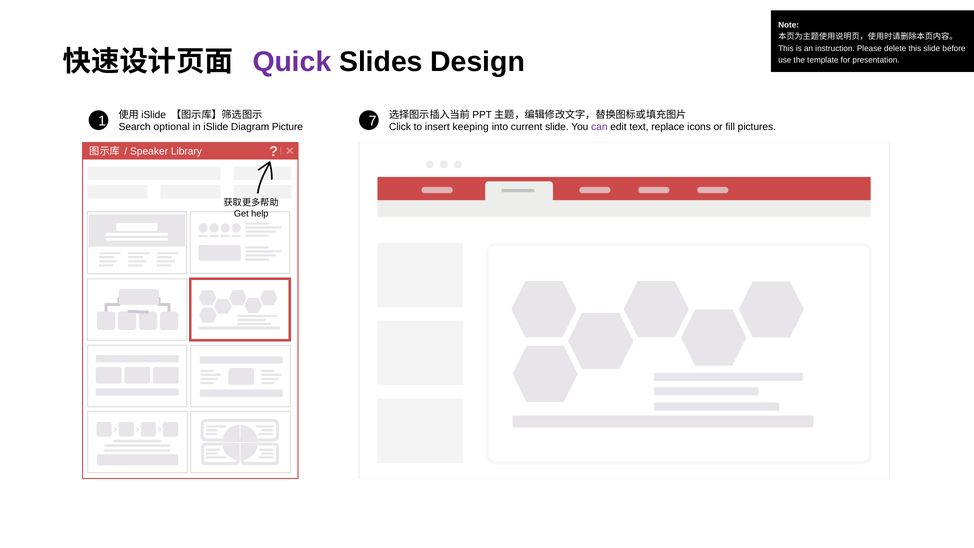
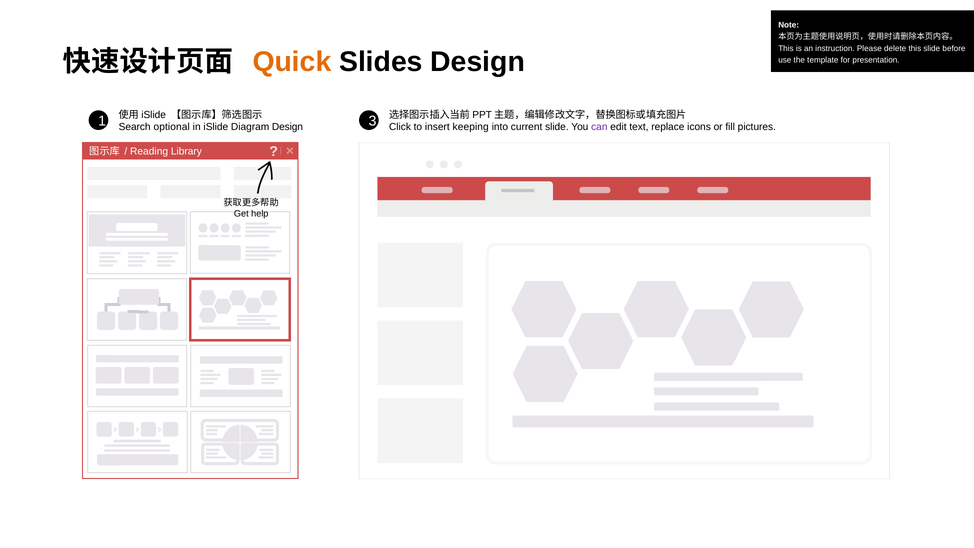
Quick colour: purple -> orange
7: 7 -> 3
Diagram Picture: Picture -> Design
Speaker: Speaker -> Reading
